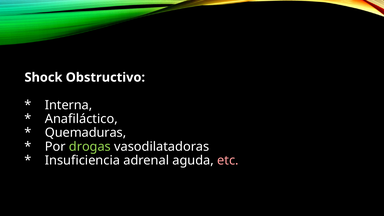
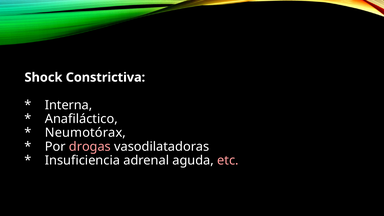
Obstructivo: Obstructivo -> Constrictiva
Quemaduras: Quemaduras -> Neumotórax
drogas colour: light green -> pink
